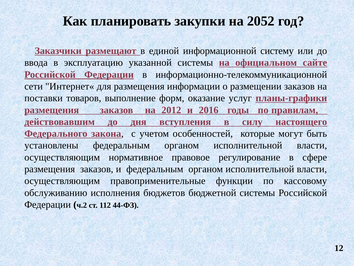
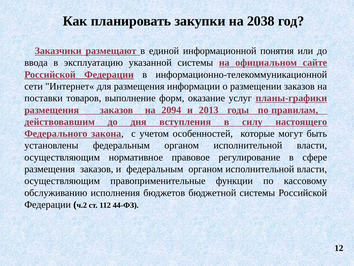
2052: 2052 -> 2038
систему: систему -> понятия
2012: 2012 -> 2094
2016: 2016 -> 2013
